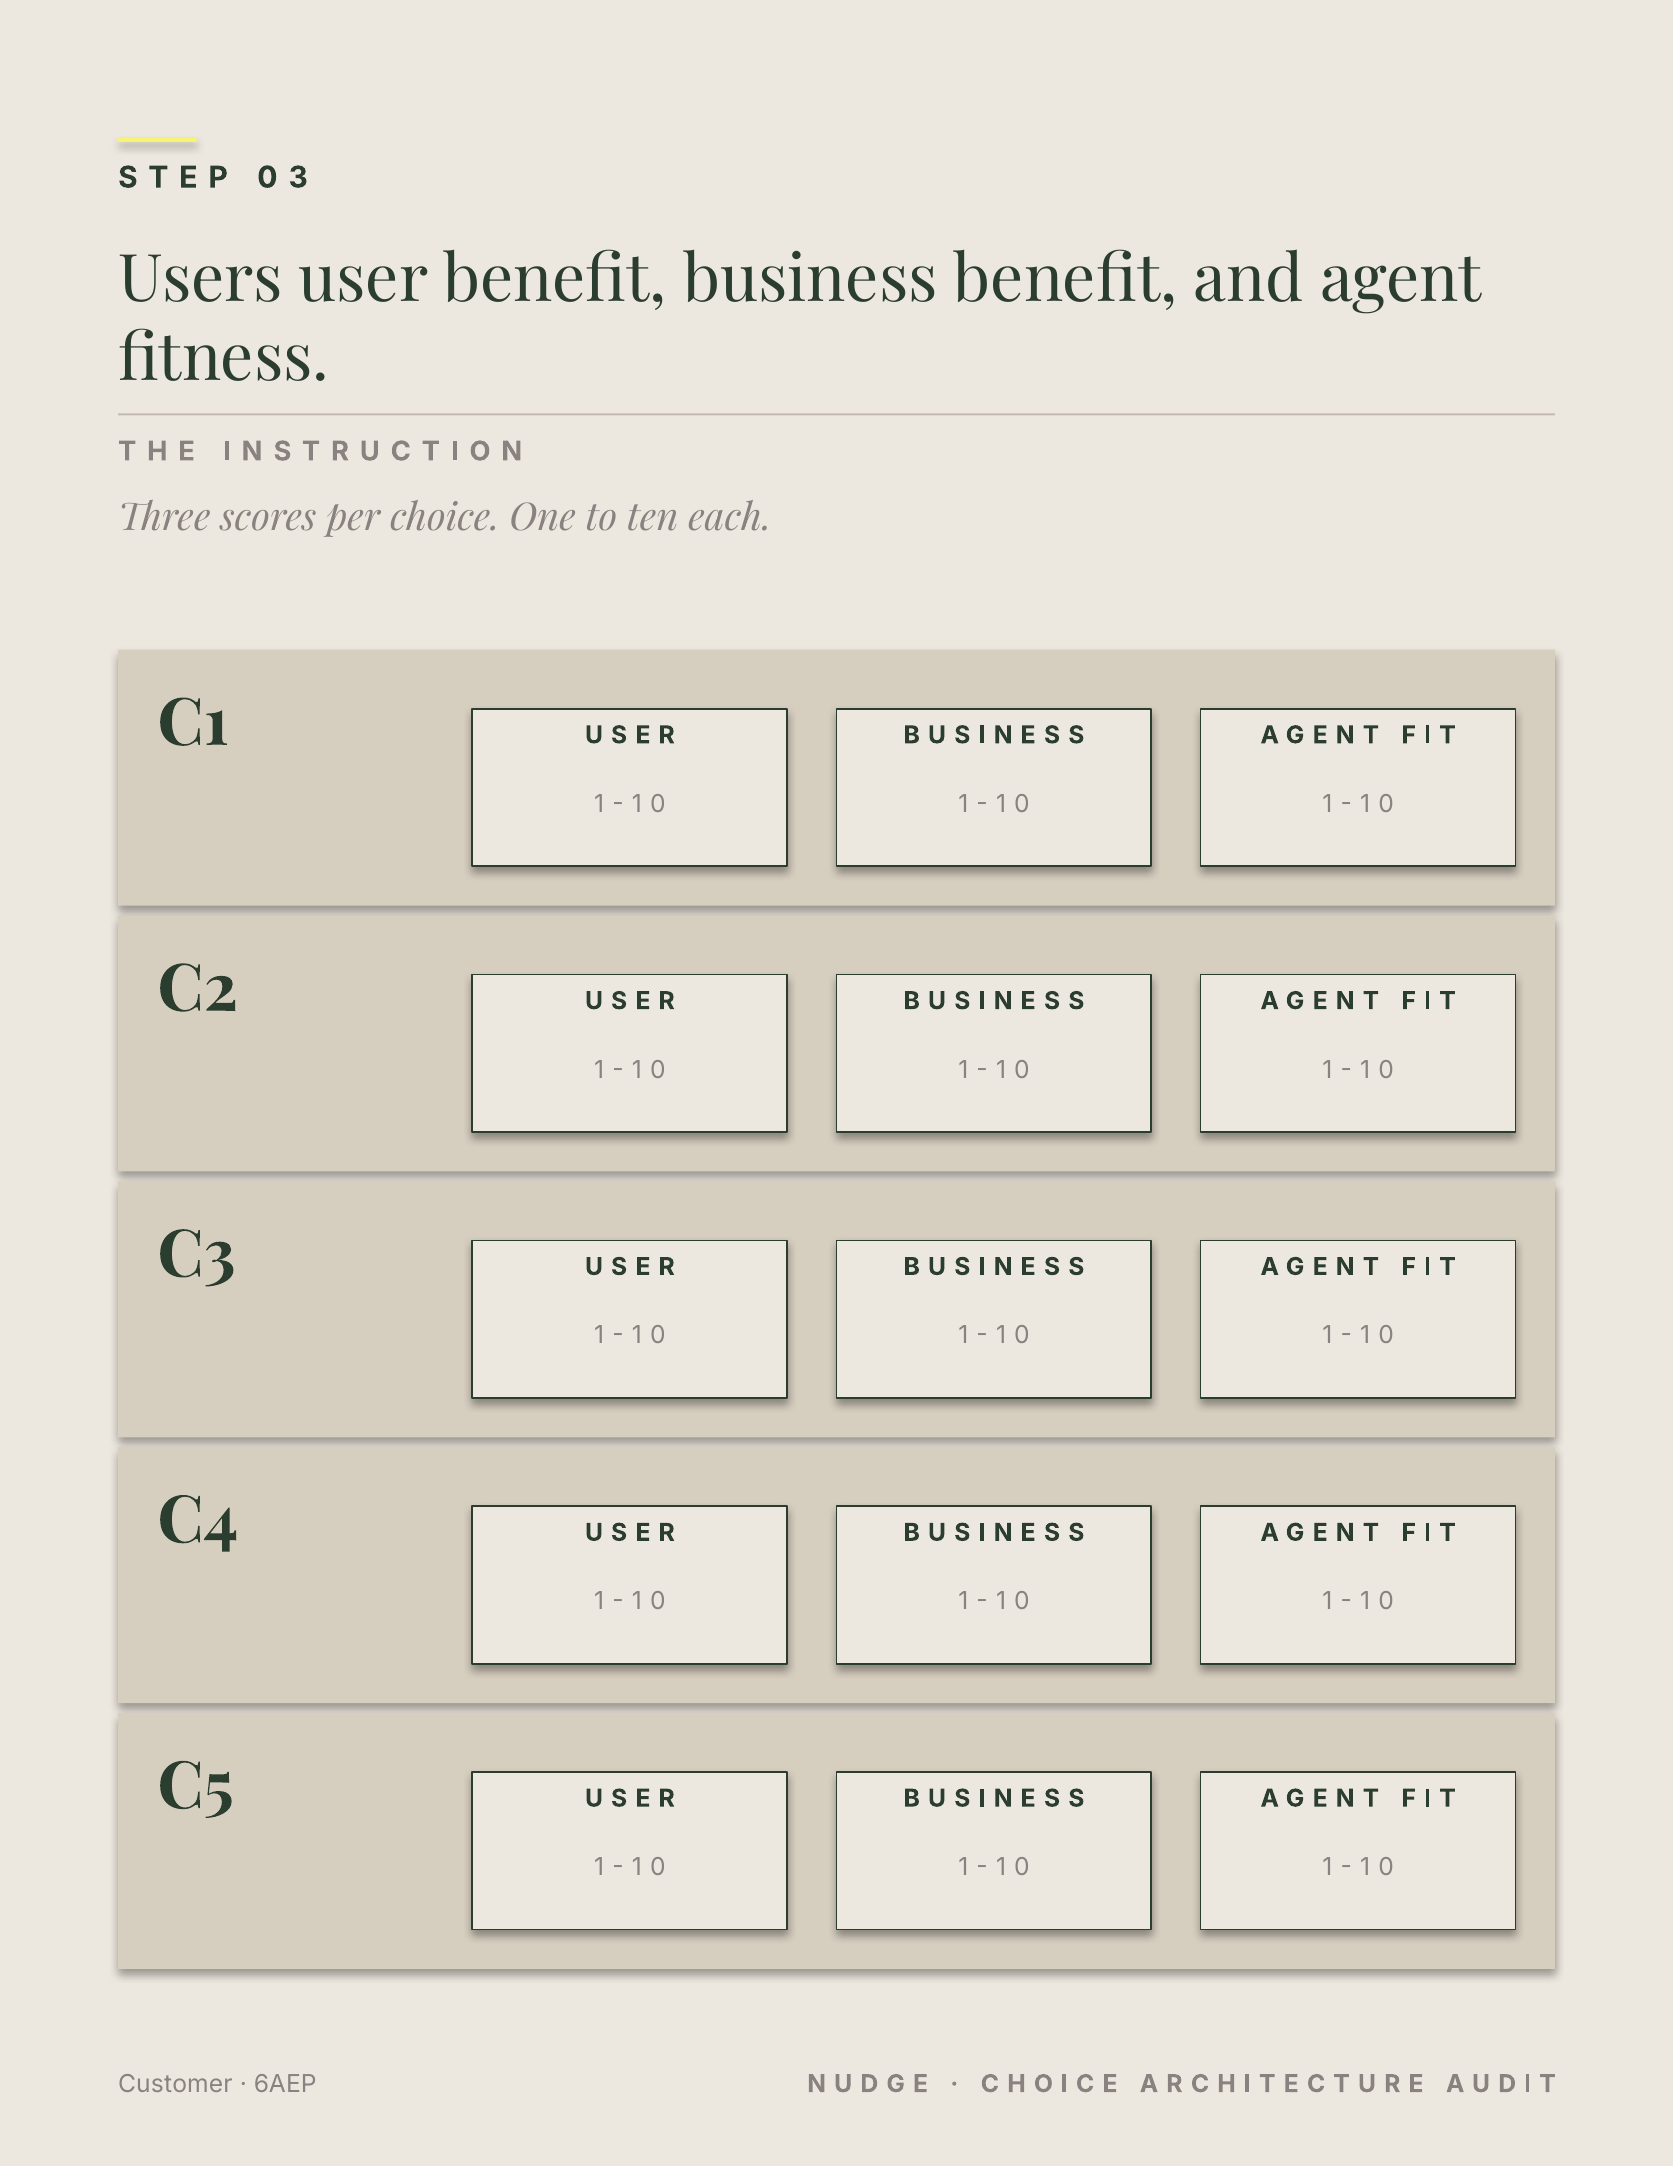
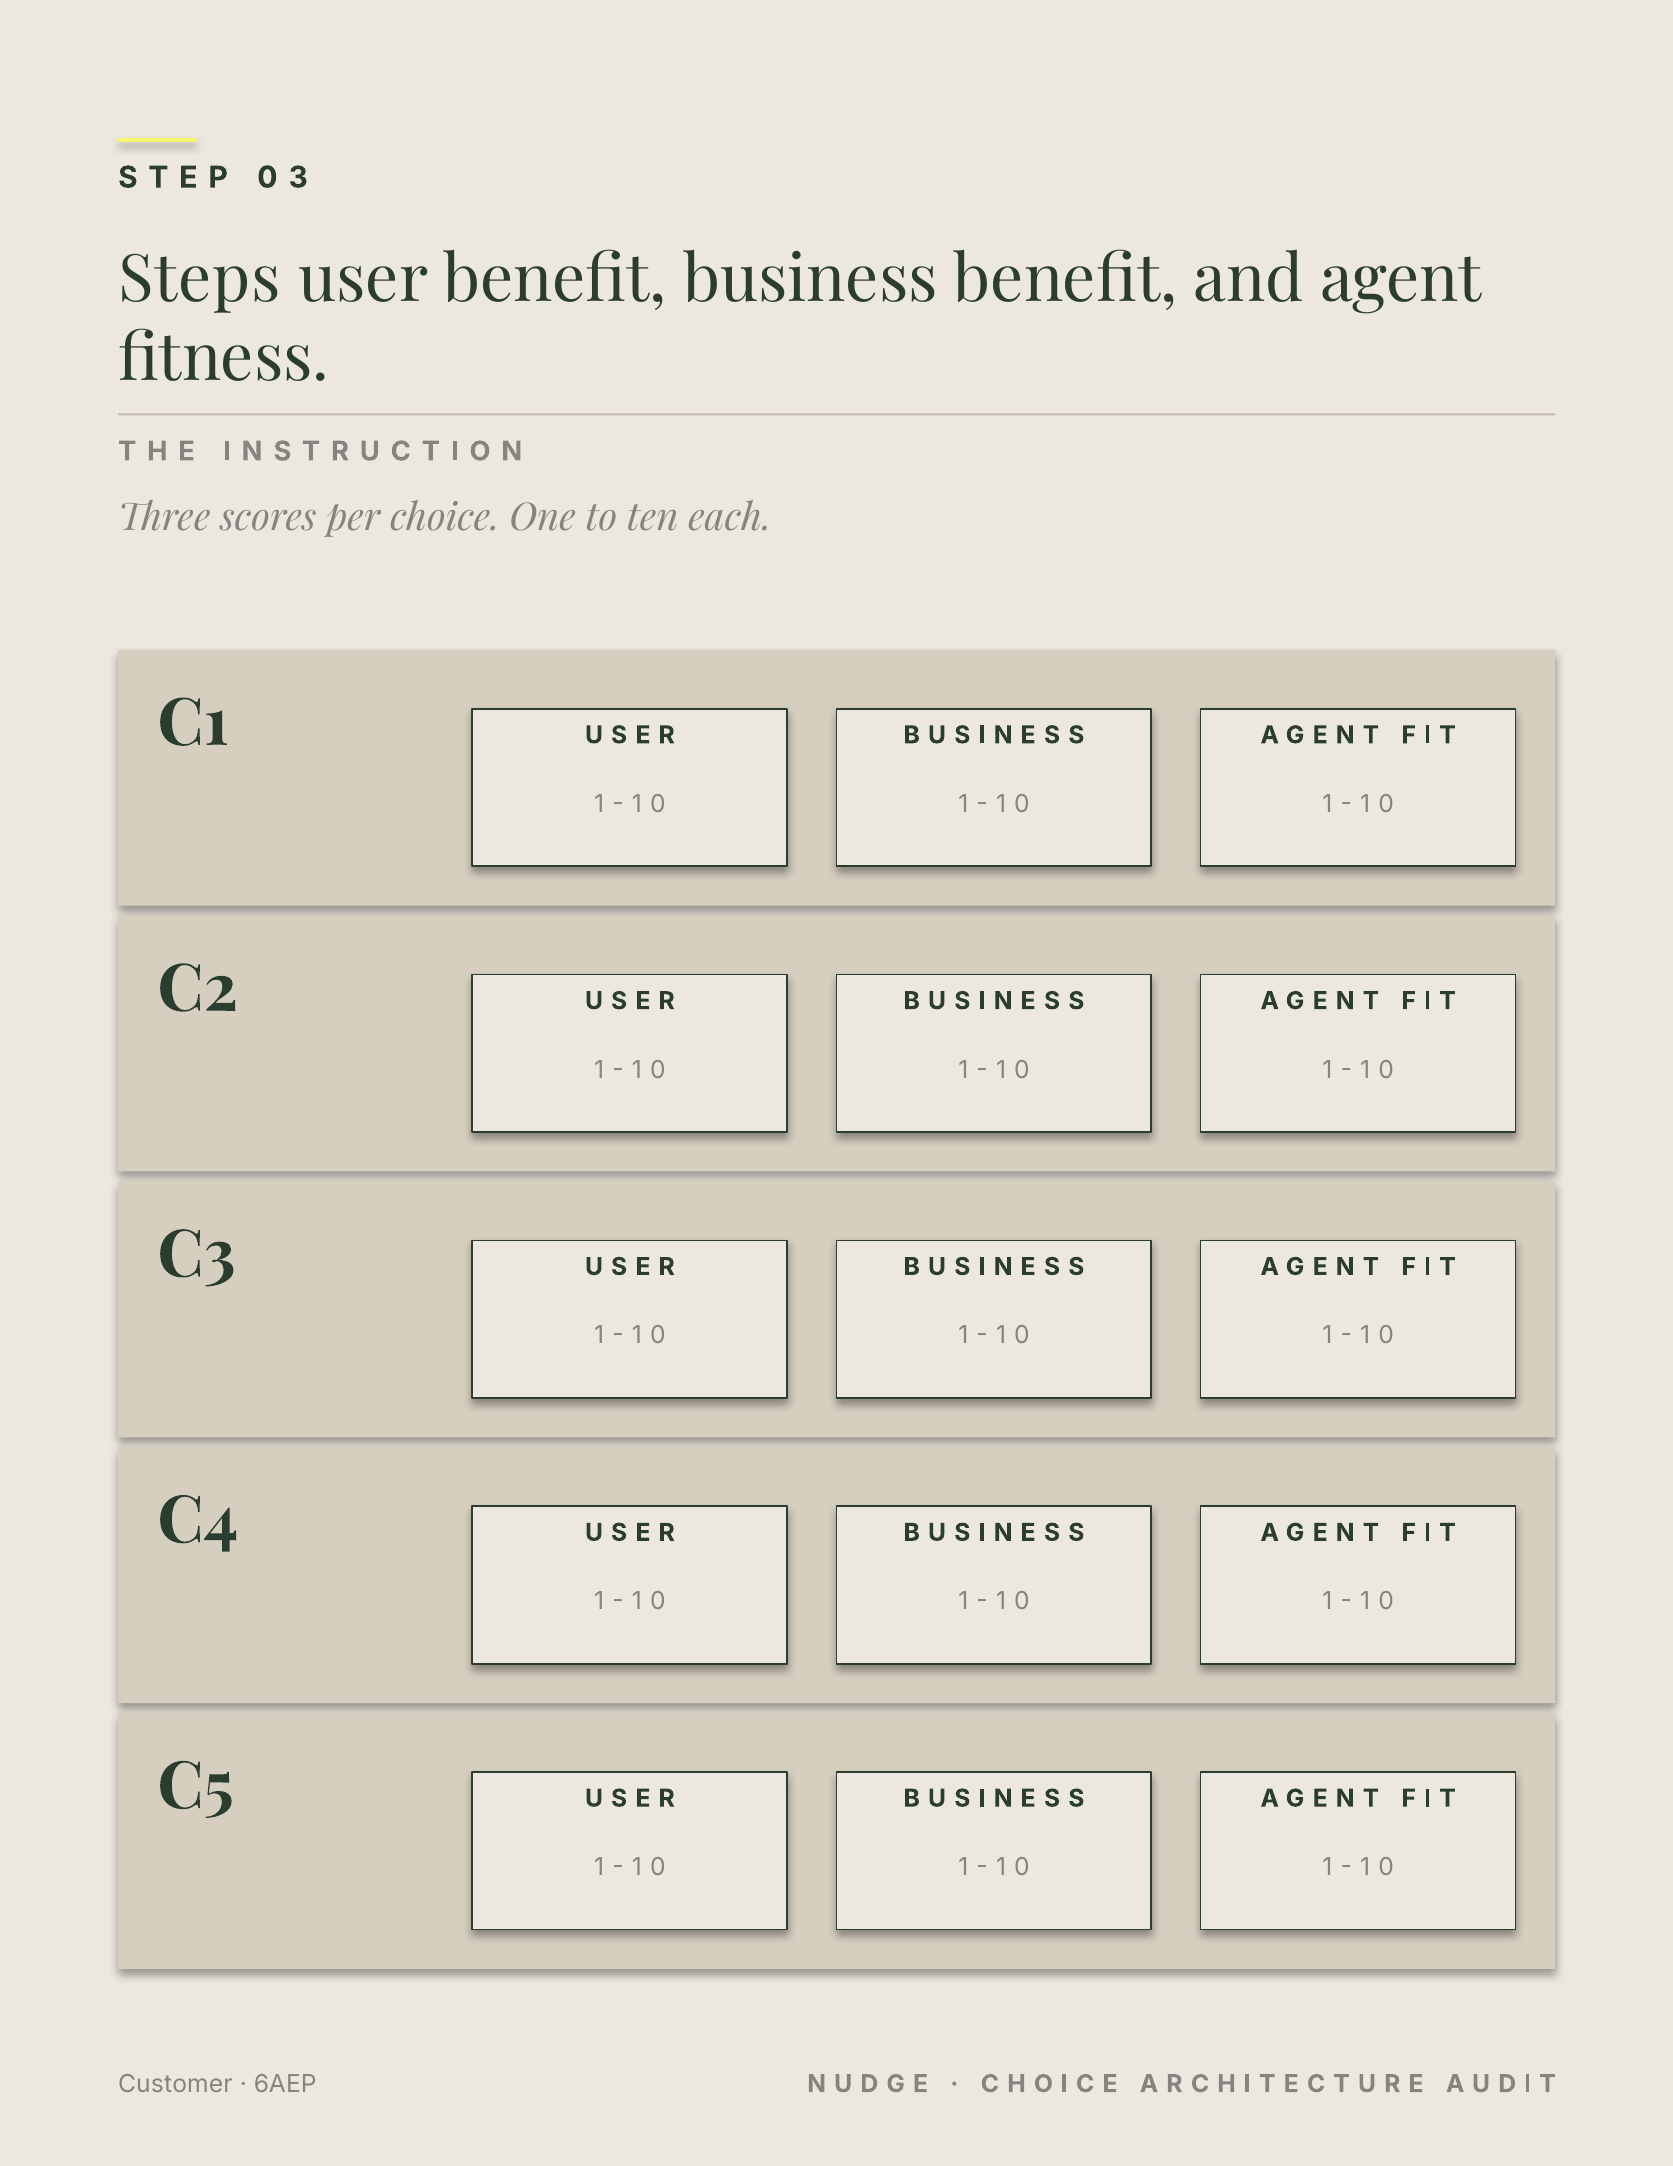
Users: Users -> Steps
